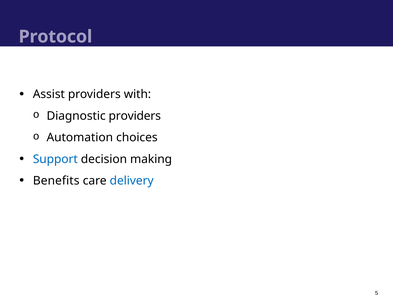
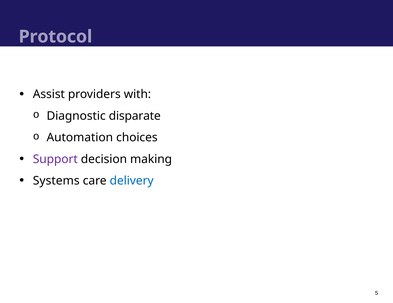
Diagnostic providers: providers -> disparate
Support colour: blue -> purple
Benefits: Benefits -> Systems
